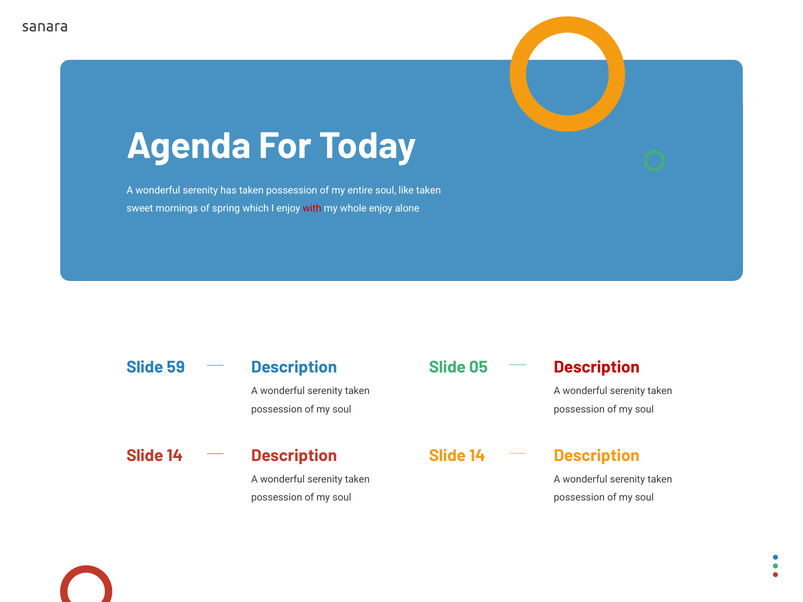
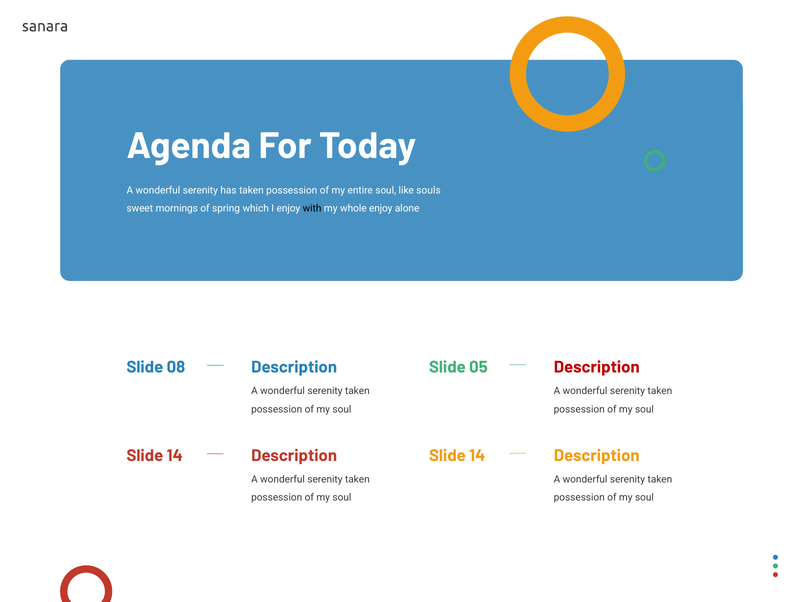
like taken: taken -> souls
with colour: red -> black
59: 59 -> 08
